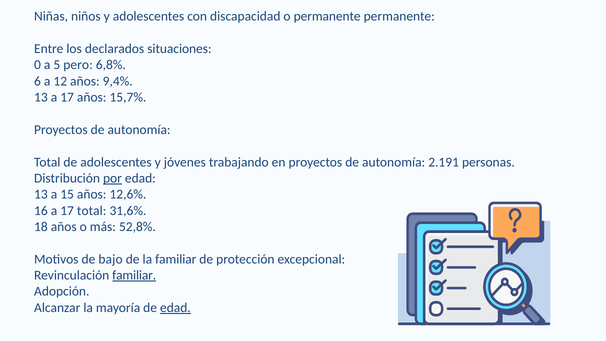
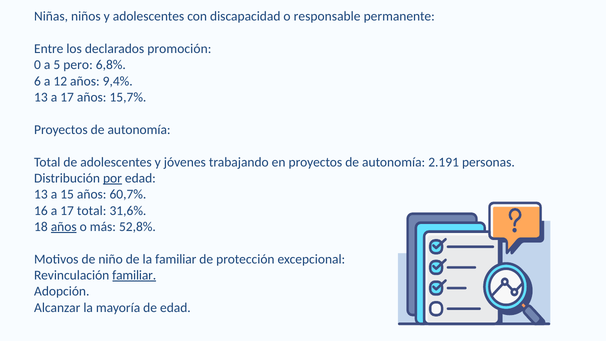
o permanente: permanente -> responsable
situaciones: situaciones -> promoción
12,6%: 12,6% -> 60,7%
años at (64, 227) underline: none -> present
bajo: bajo -> niño
edad at (175, 307) underline: present -> none
